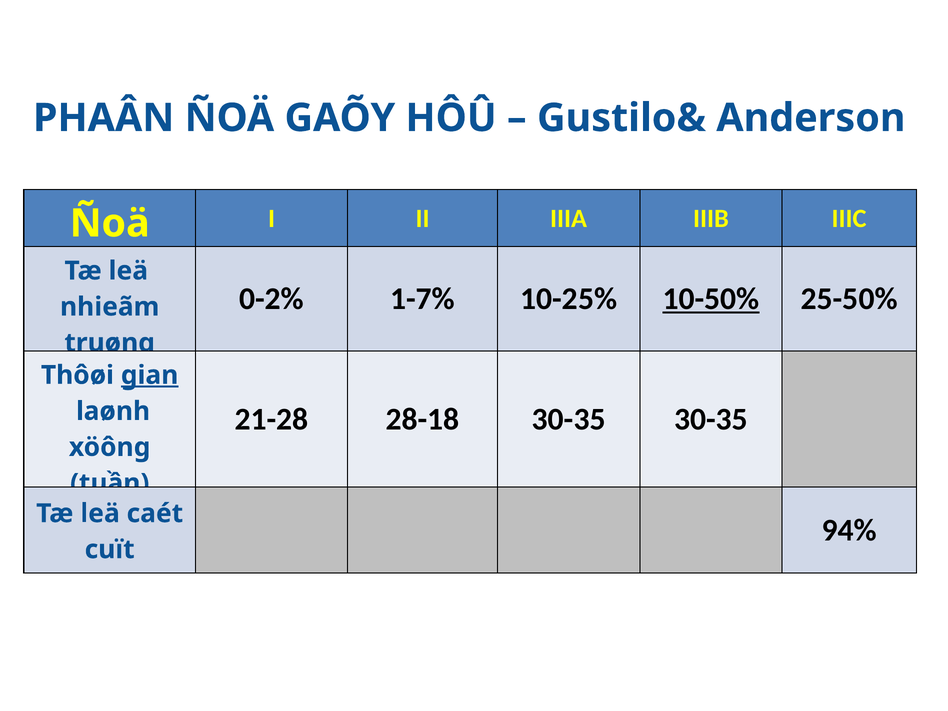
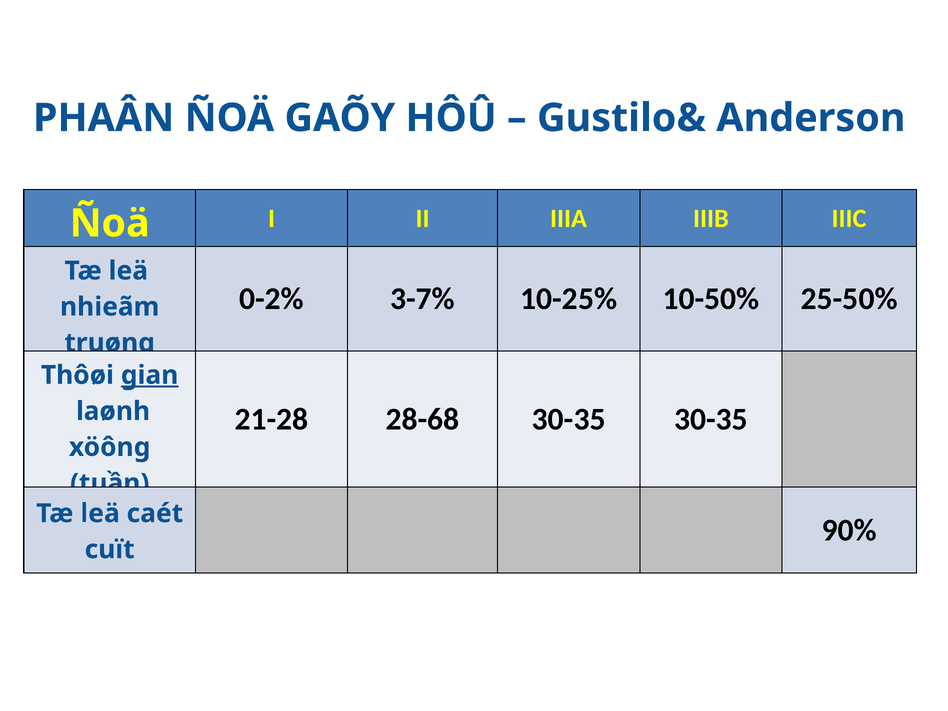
1-7%: 1-7% -> 3-7%
10-50% underline: present -> none
28-18: 28-18 -> 28-68
94%: 94% -> 90%
